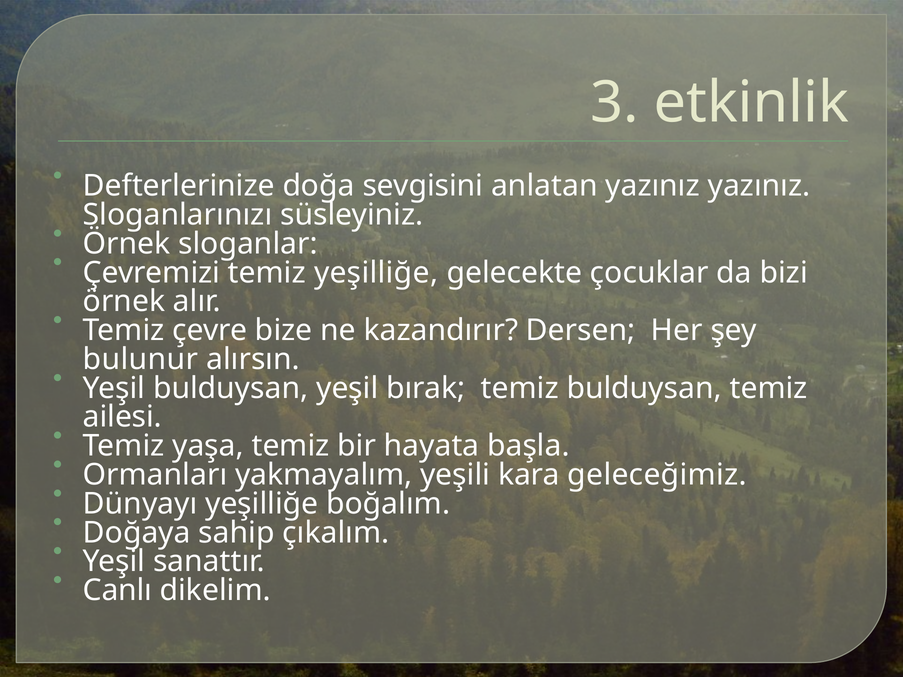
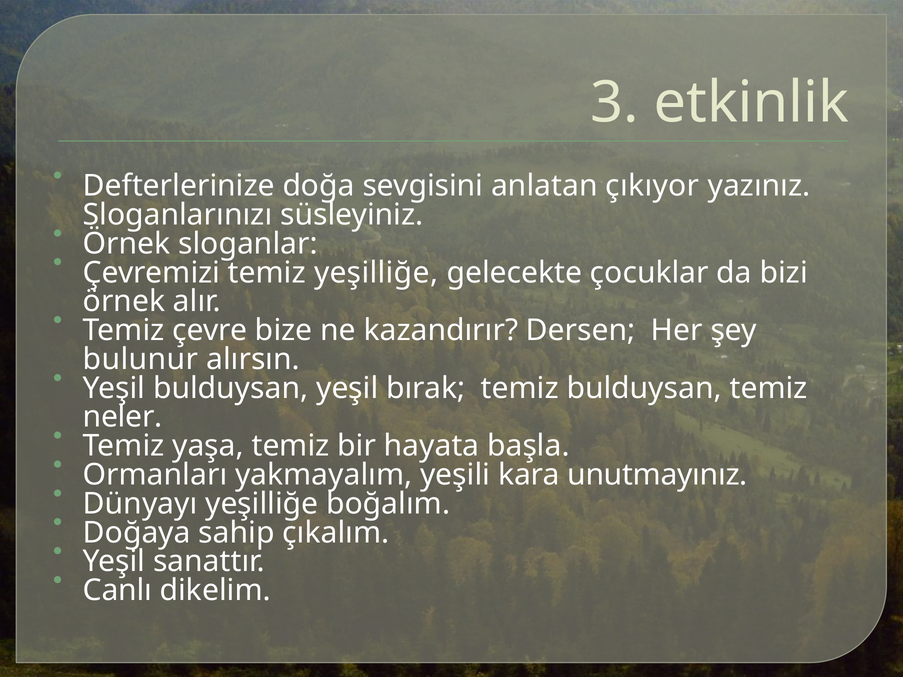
anlatan yazınız: yazınız -> çıkıyor
ailesi: ailesi -> neler
geleceğimiz: geleceğimiz -> unutmayınız
